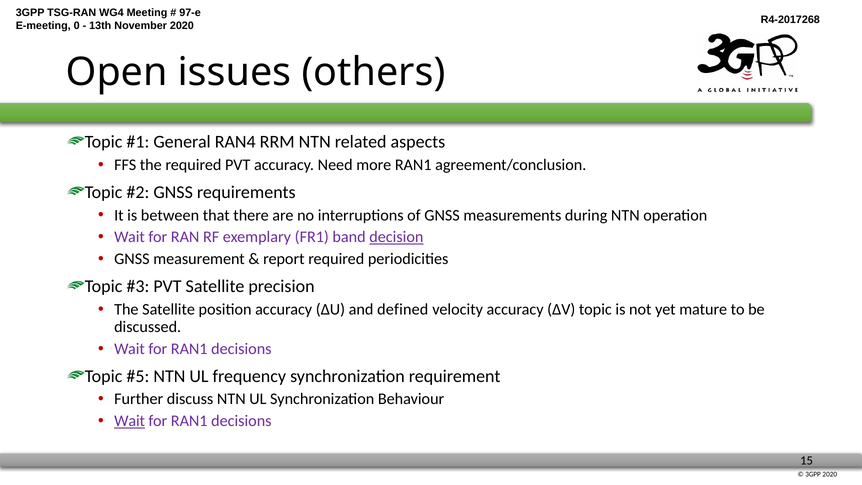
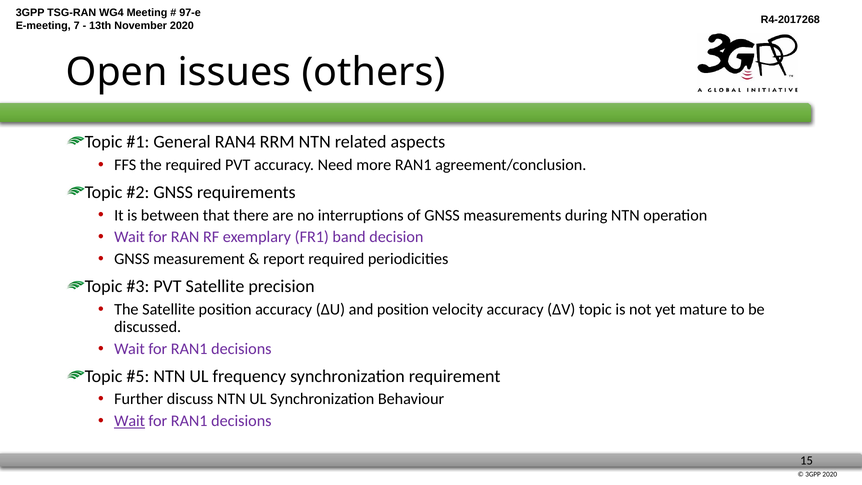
0: 0 -> 7
decision underline: present -> none
and defined: defined -> position
